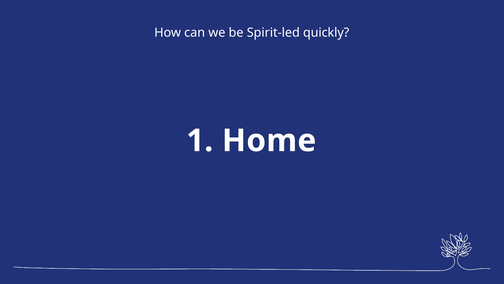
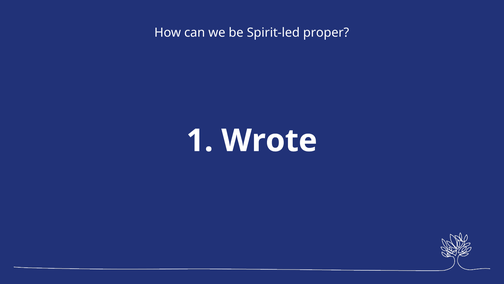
quickly: quickly -> proper
Home: Home -> Wrote
